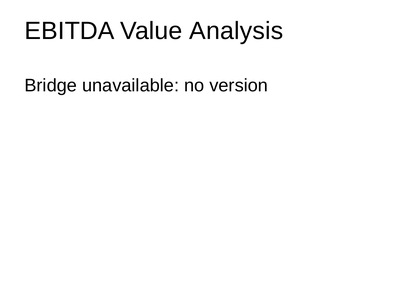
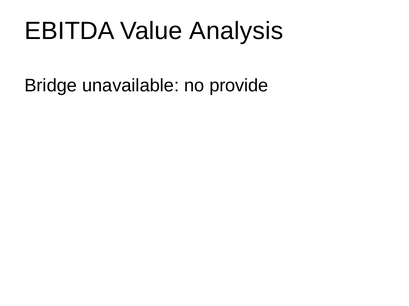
version: version -> provide
